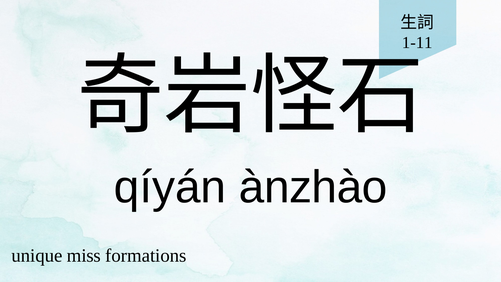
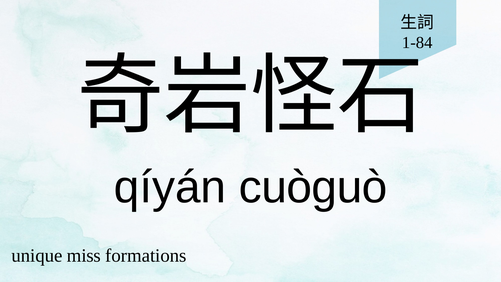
1-11: 1-11 -> 1-84
ànzhào: ànzhào -> cuòguò
